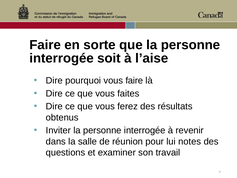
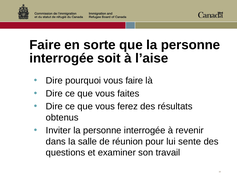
notes: notes -> sente
